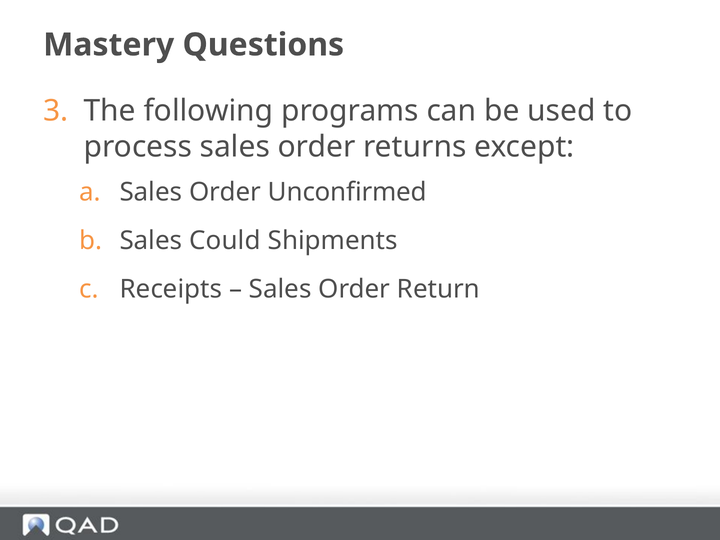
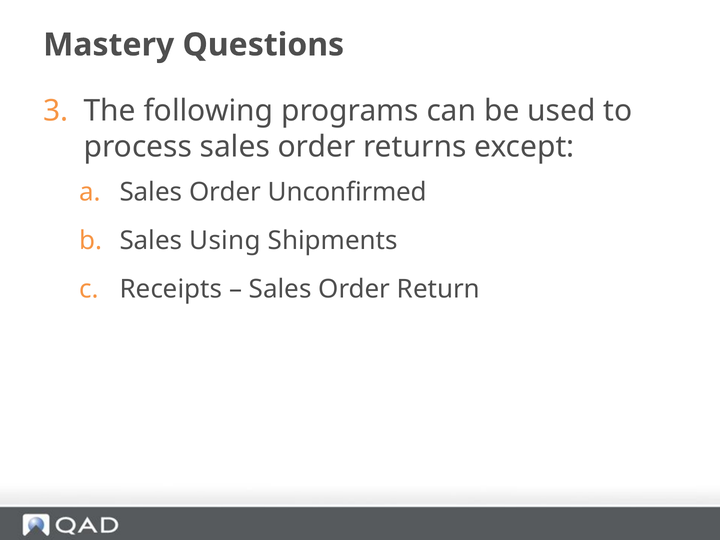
Could: Could -> Using
